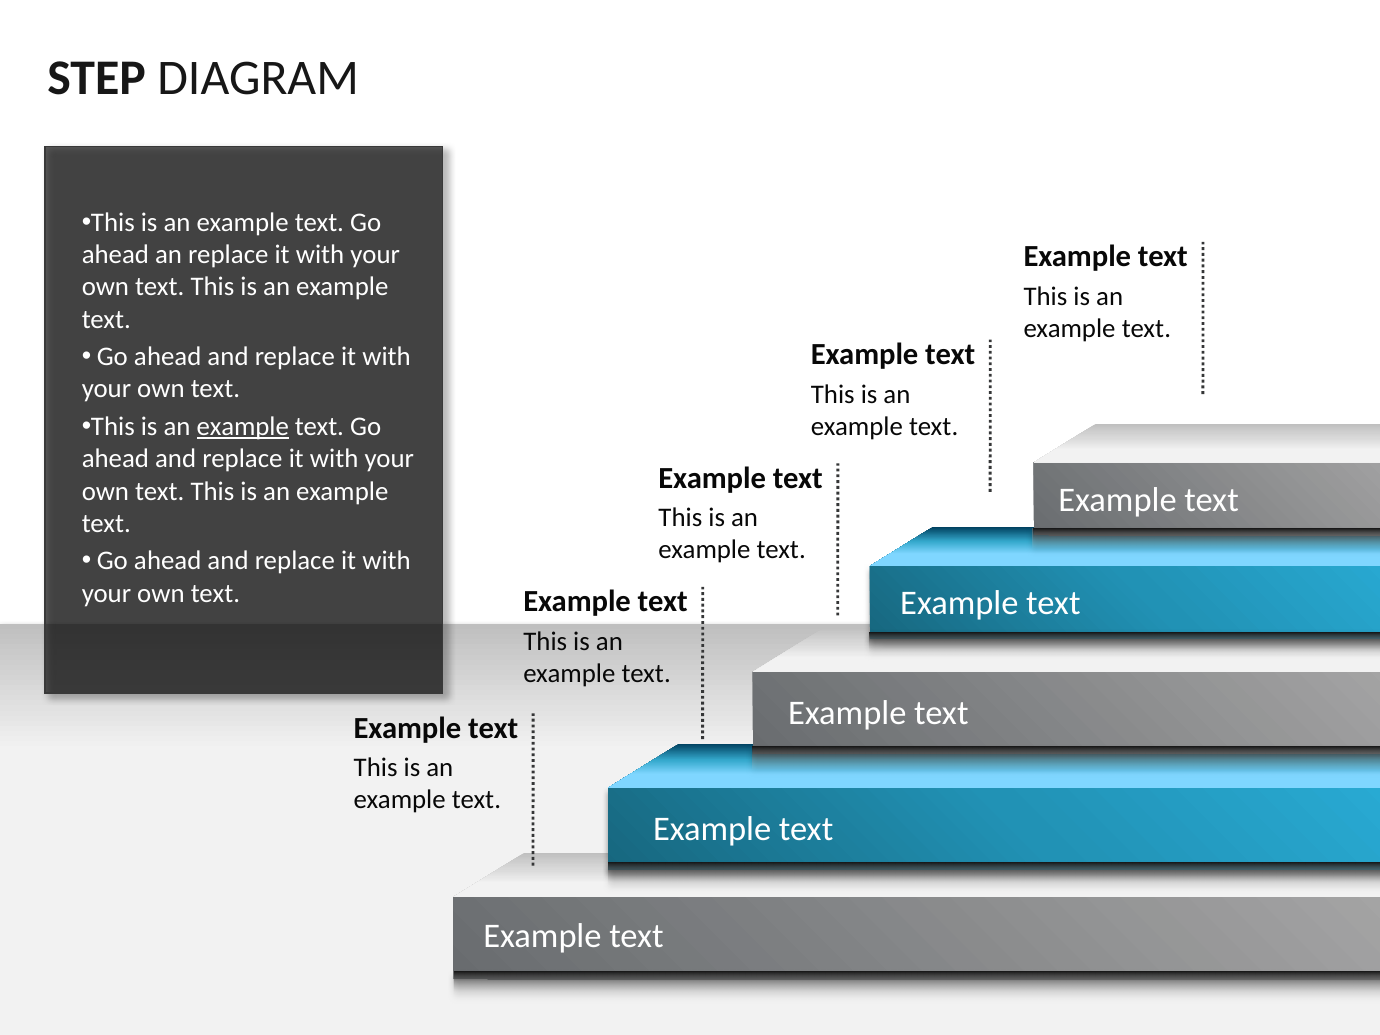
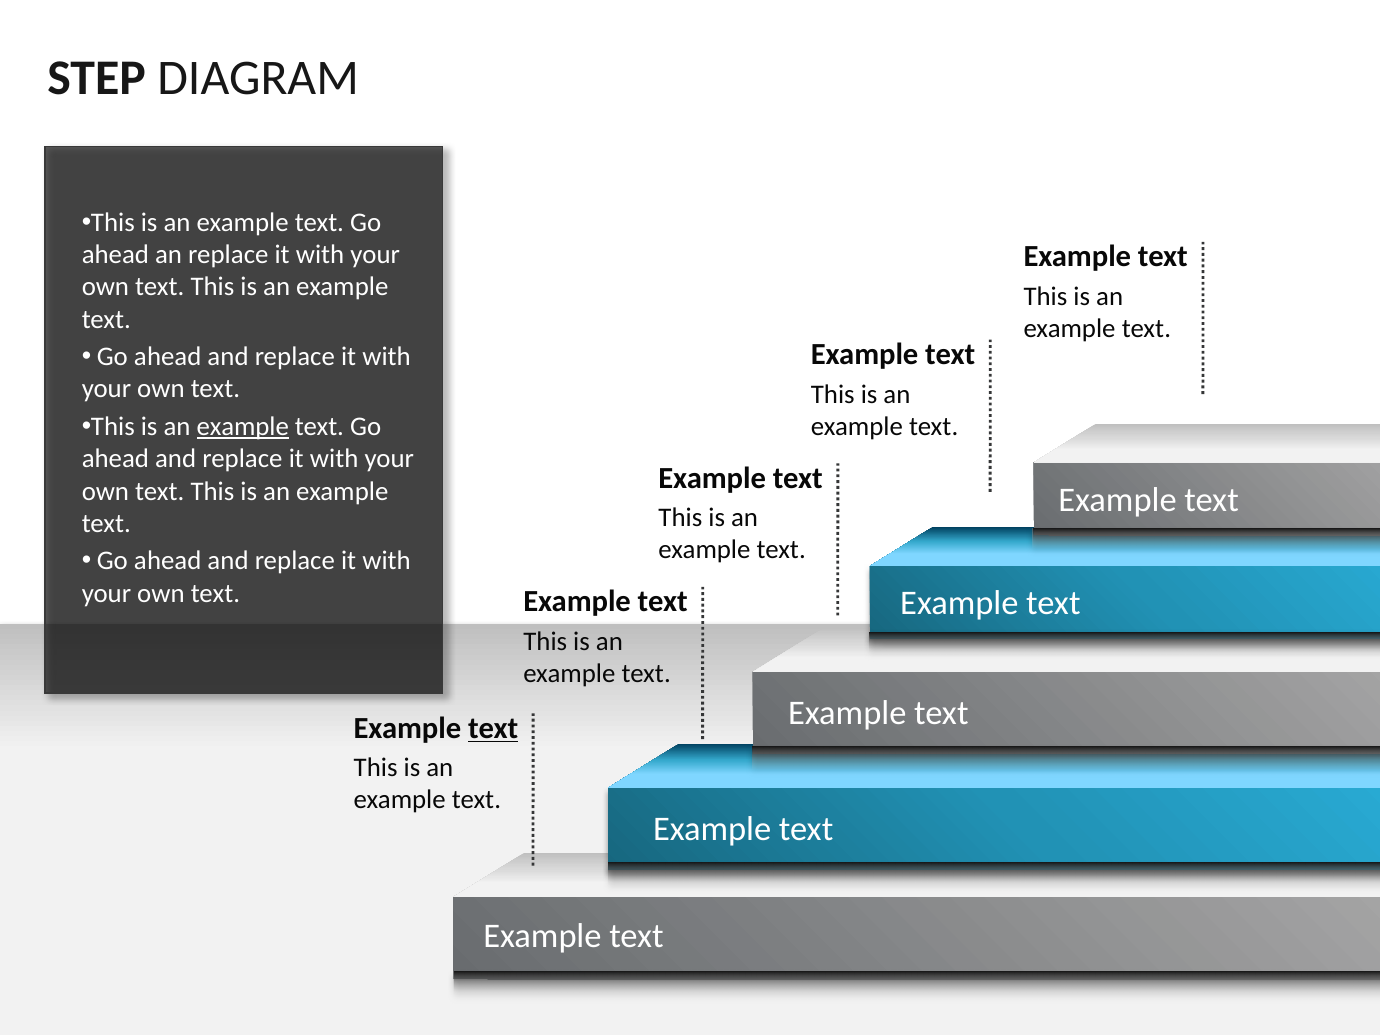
text at (493, 728) underline: none -> present
